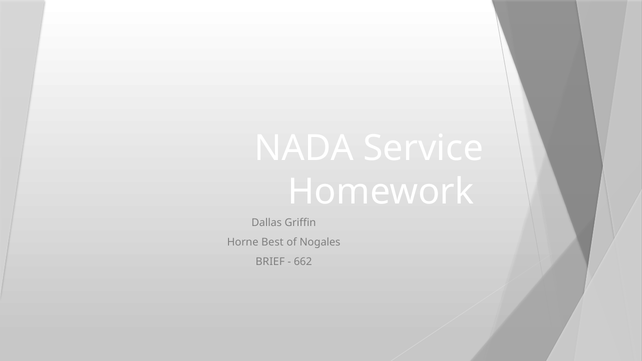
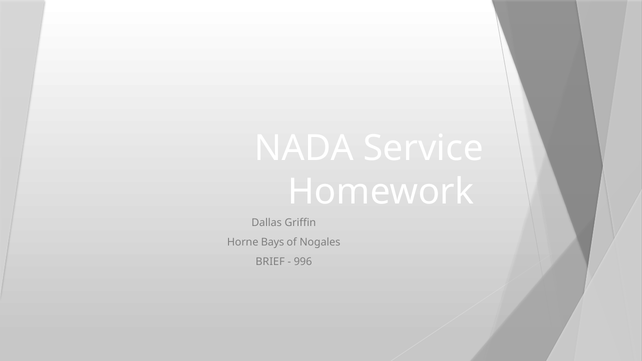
Best: Best -> Bays
662: 662 -> 996
